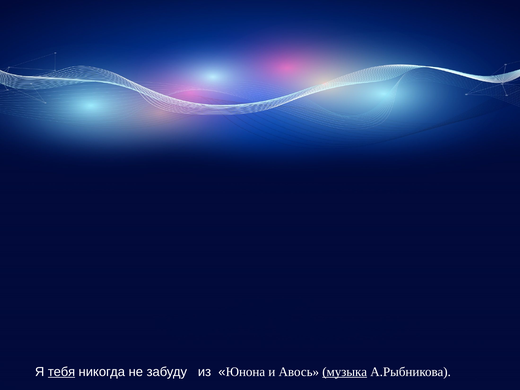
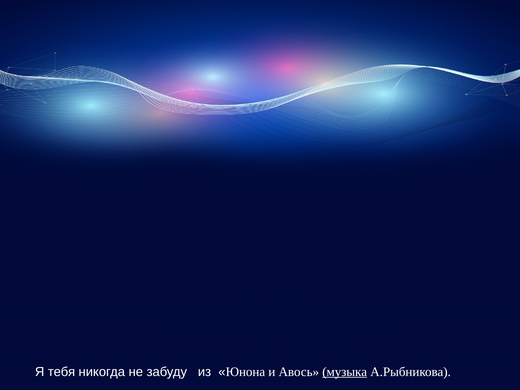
тебя underline: present -> none
